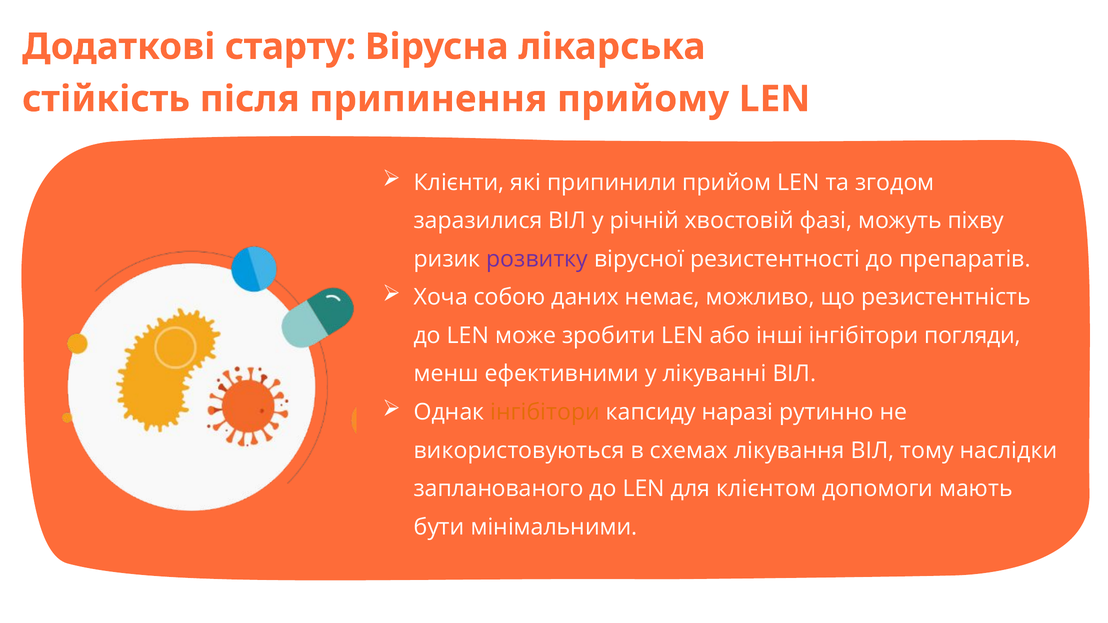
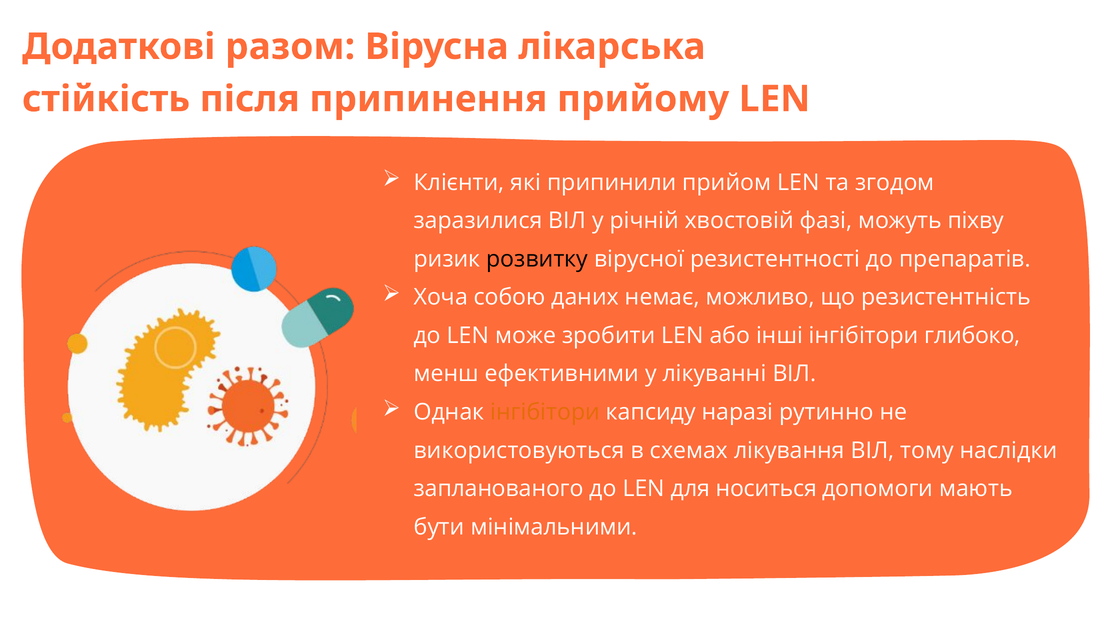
старту: старту -> разом
розвитку colour: purple -> black
погляди: погляди -> глибоко
клієнтом: клієнтом -> носиться
